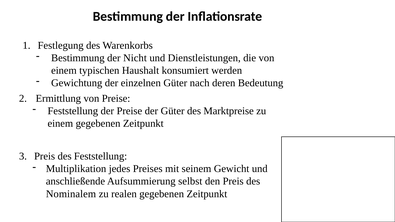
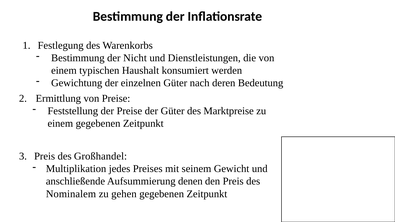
des Feststellung: Feststellung -> Großhandel
selbst: selbst -> denen
realen: realen -> gehen
